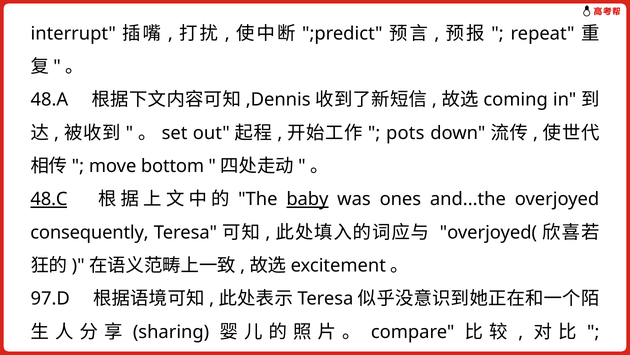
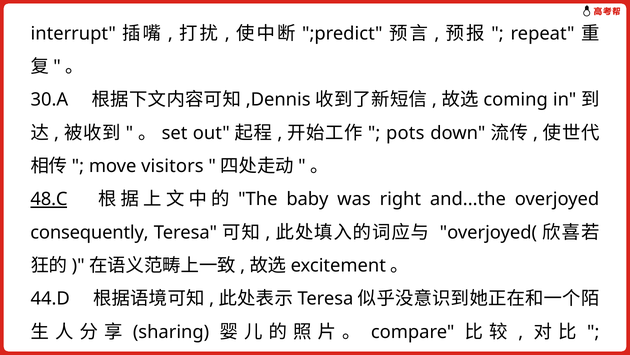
48.A: 48.A -> 30.A
bottom: bottom -> visitors
baby underline: present -> none
ones: ones -> right
97.D: 97.D -> 44.D
